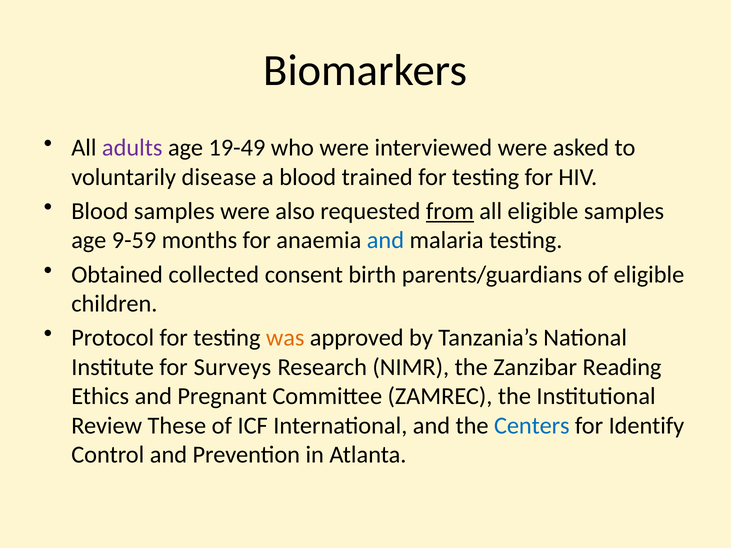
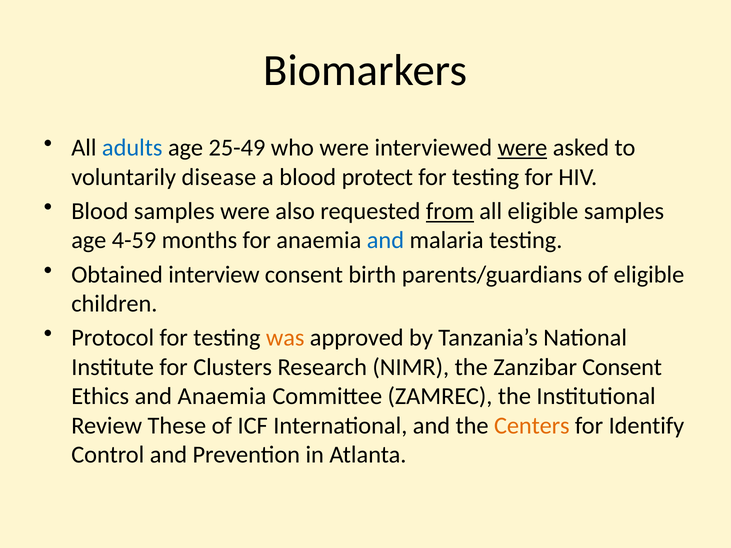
adults colour: purple -> blue
19-49: 19-49 -> 25-49
were at (523, 148) underline: none -> present
trained: trained -> protect
9-59: 9-59 -> 4-59
collected: collected -> interview
Surveys: Surveys -> Clusters
Zanzibar Reading: Reading -> Consent
and Pregnant: Pregnant -> Anaemia
Centers colour: blue -> orange
